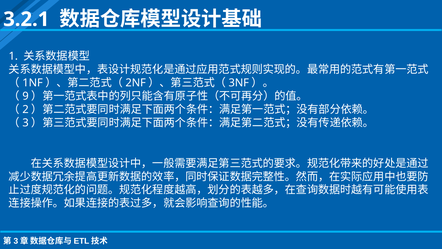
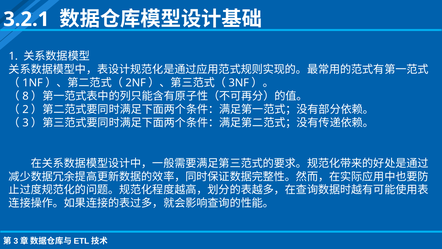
9: 9 -> 8
